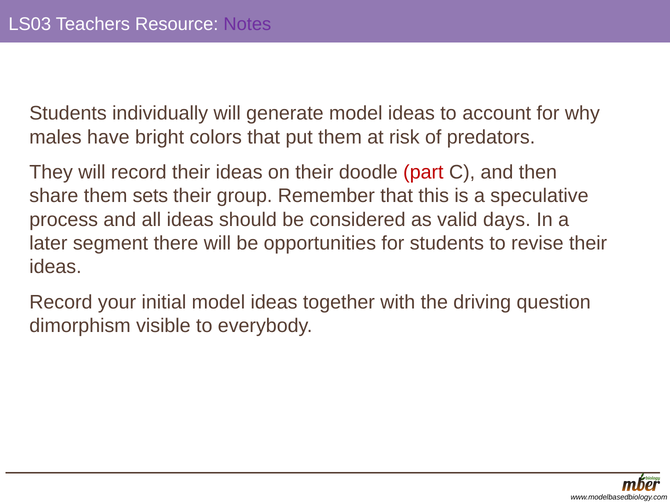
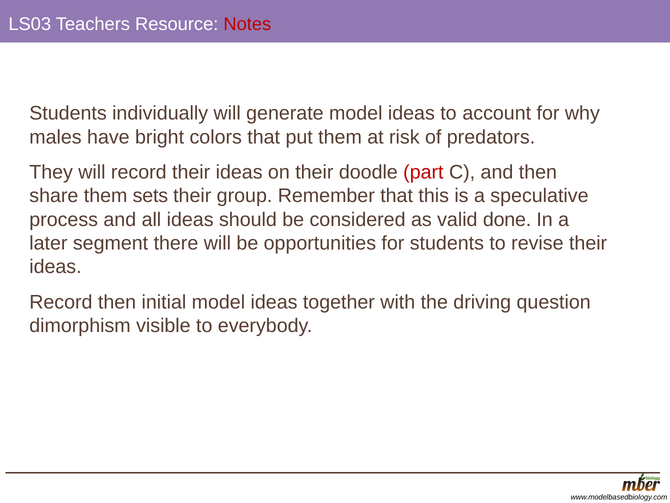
Notes colour: purple -> red
days: days -> done
Record your: your -> then
